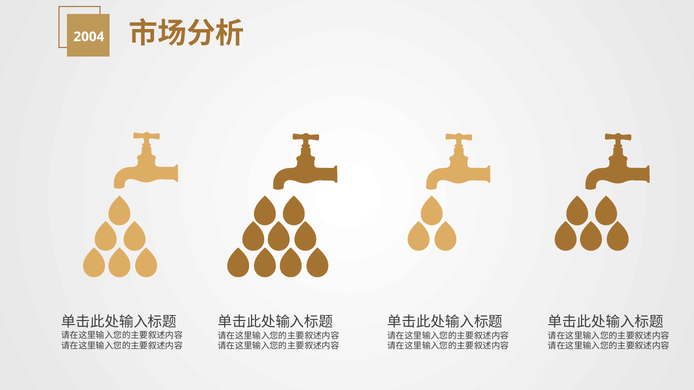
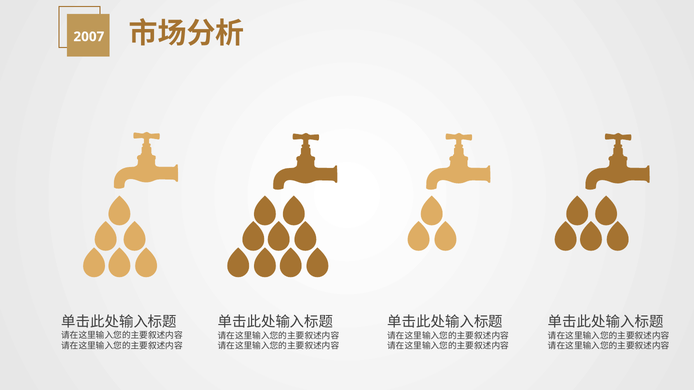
2004: 2004 -> 2007
